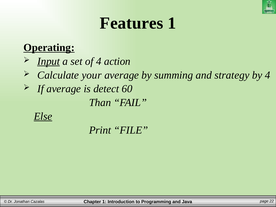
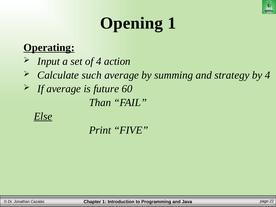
Features: Features -> Opening
Input underline: present -> none
your: your -> such
detect: detect -> future
FILE: FILE -> FIVE
